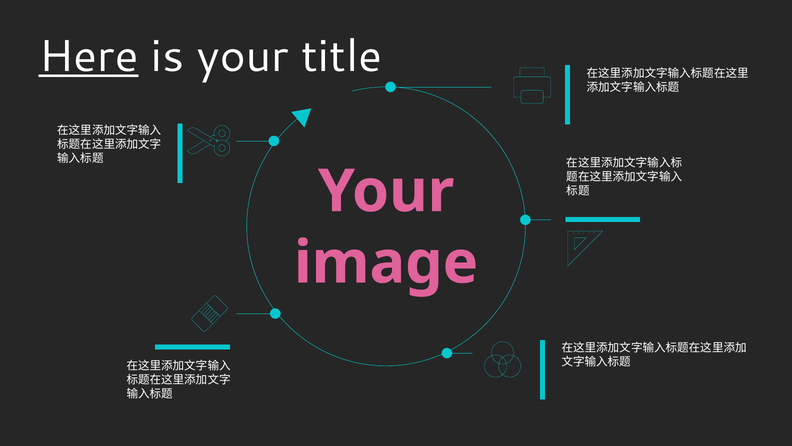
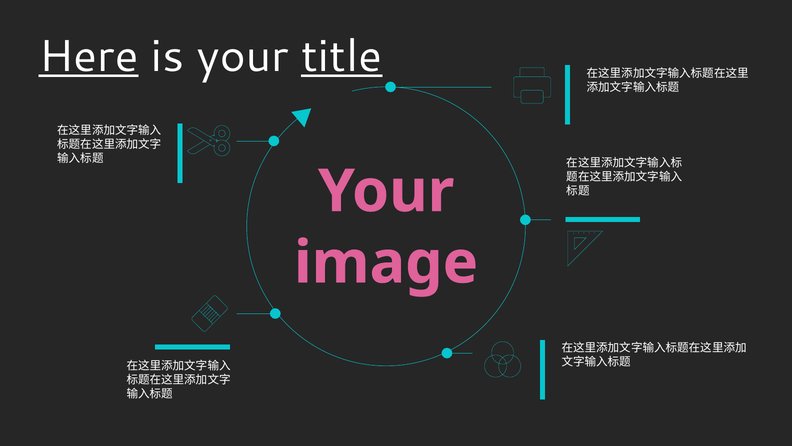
title underline: none -> present
